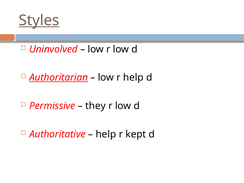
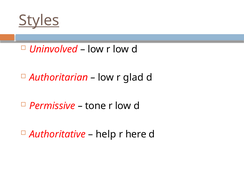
Authoritarian underline: present -> none
r help: help -> glad
they: they -> tone
kept: kept -> here
